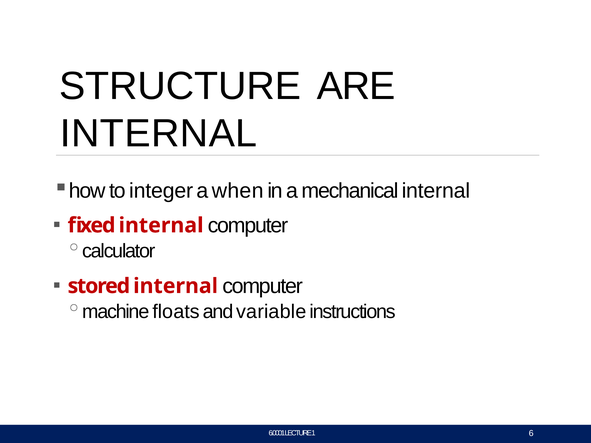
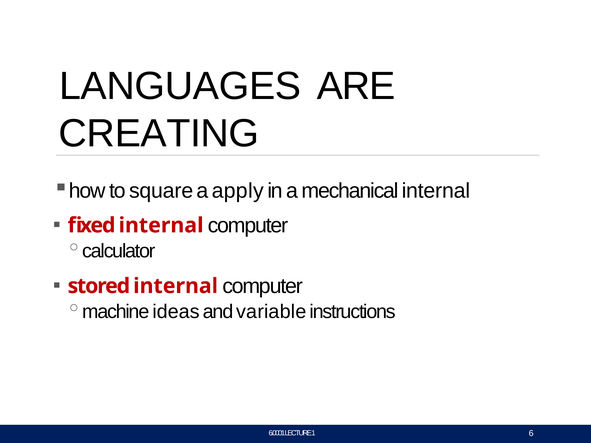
STRUCTURE: STRUCTURE -> LANGUAGES
INTERNAL at (159, 134): INTERNAL -> CREATING
integer: integer -> square
when: when -> apply
floats: floats -> ideas
